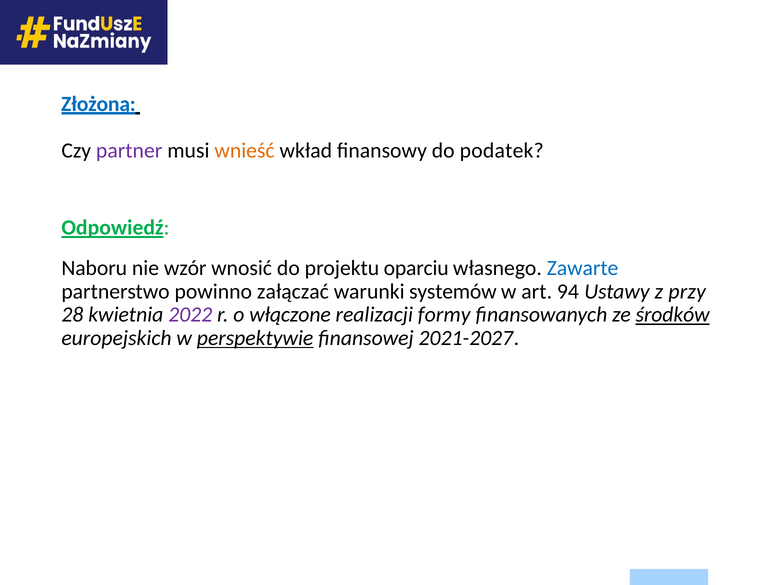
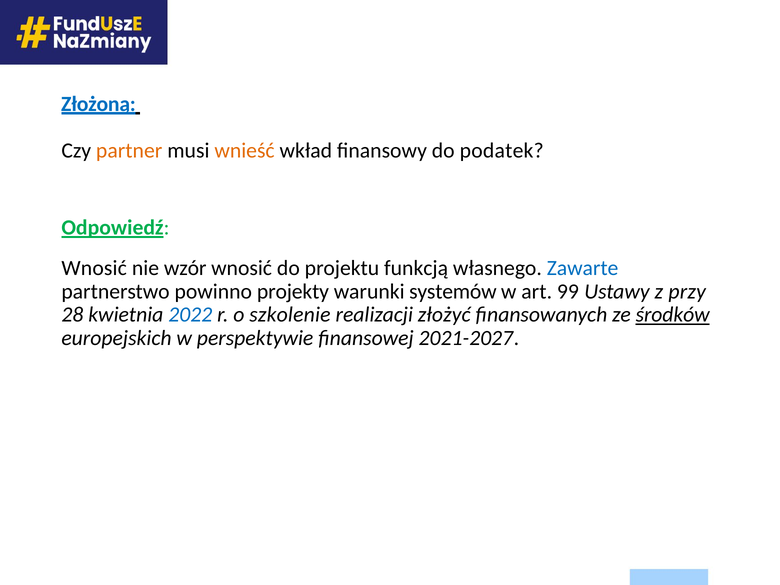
partner colour: purple -> orange
Naboru at (94, 268): Naboru -> Wnosić
oparciu: oparciu -> funkcją
załączać: załączać -> projekty
94: 94 -> 99
2022 colour: purple -> blue
włączone: włączone -> szkolenie
formy: formy -> złożyć
perspektywie underline: present -> none
